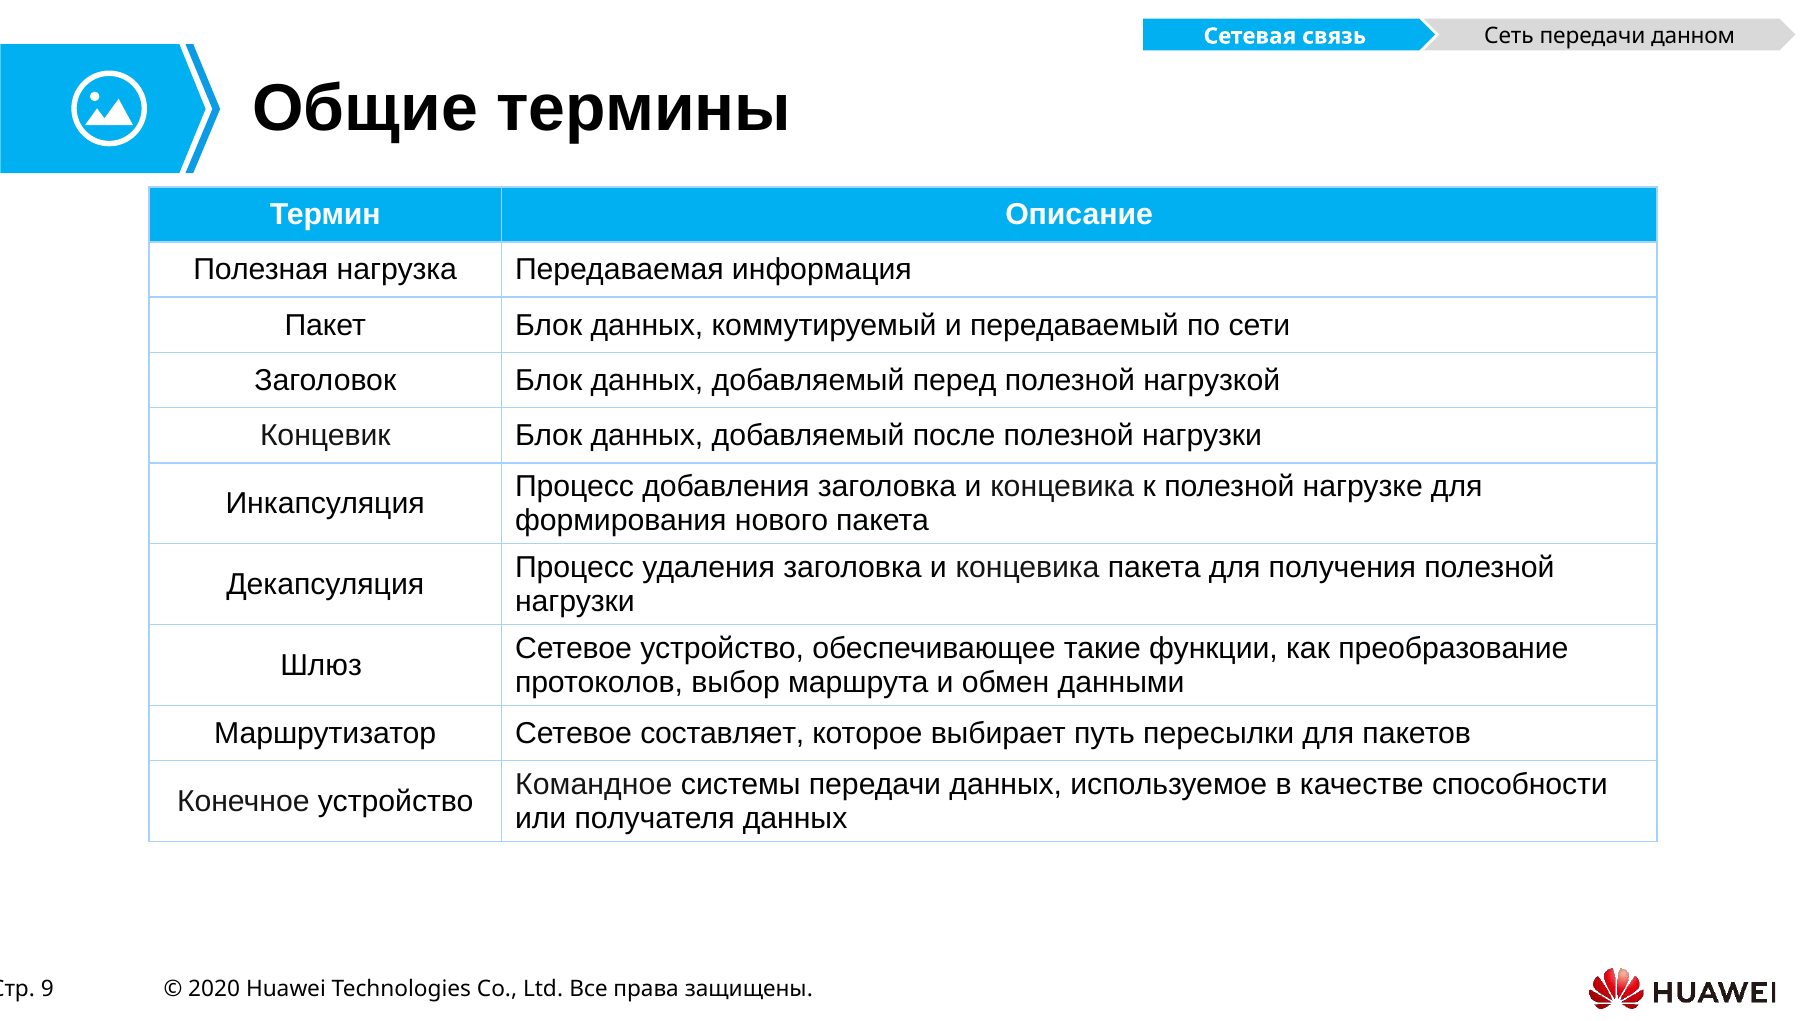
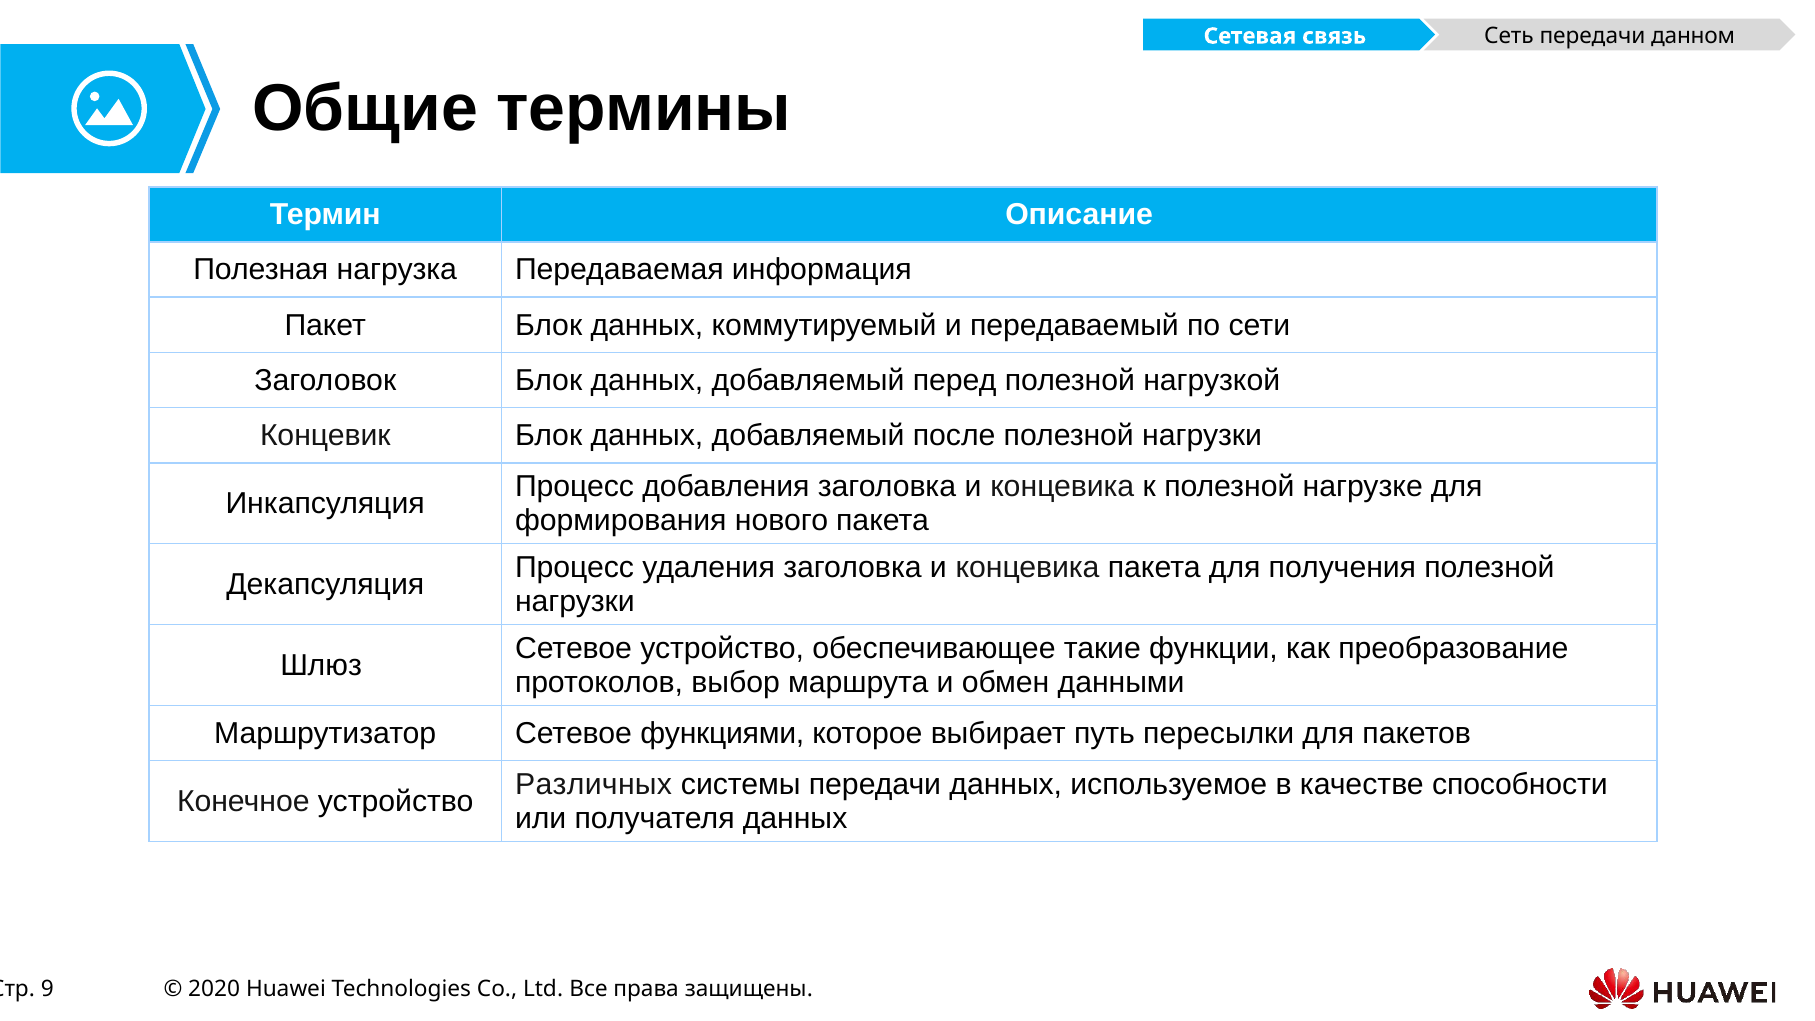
составляет: составляет -> функциями
Командное: Командное -> Различных
